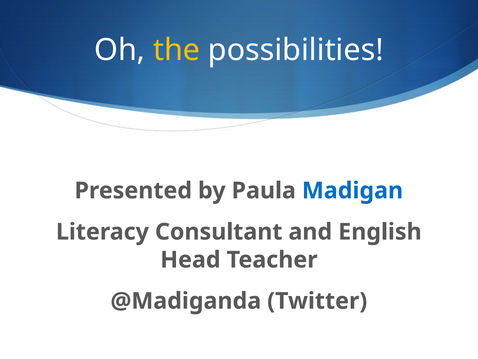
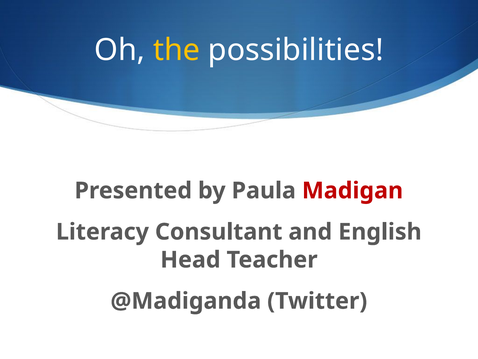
Madigan colour: blue -> red
